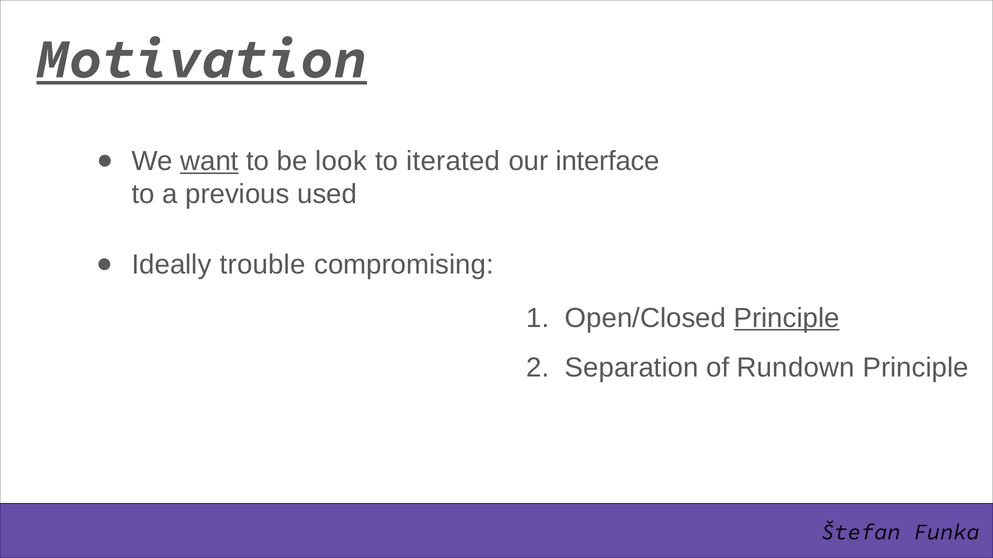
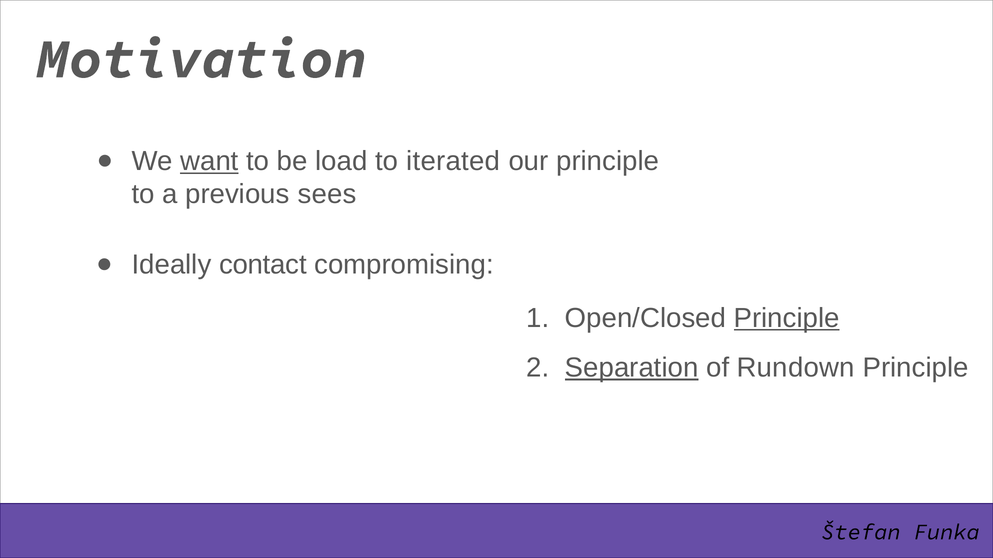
Motivation underline: present -> none
look: look -> load
our interface: interface -> principle
used: used -> sees
trouble: trouble -> contact
Separation underline: none -> present
